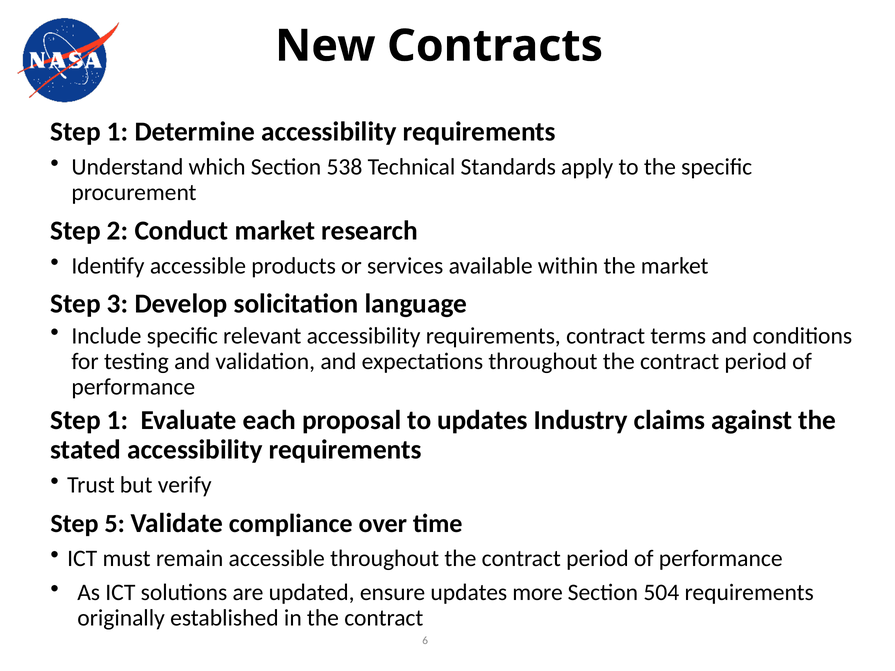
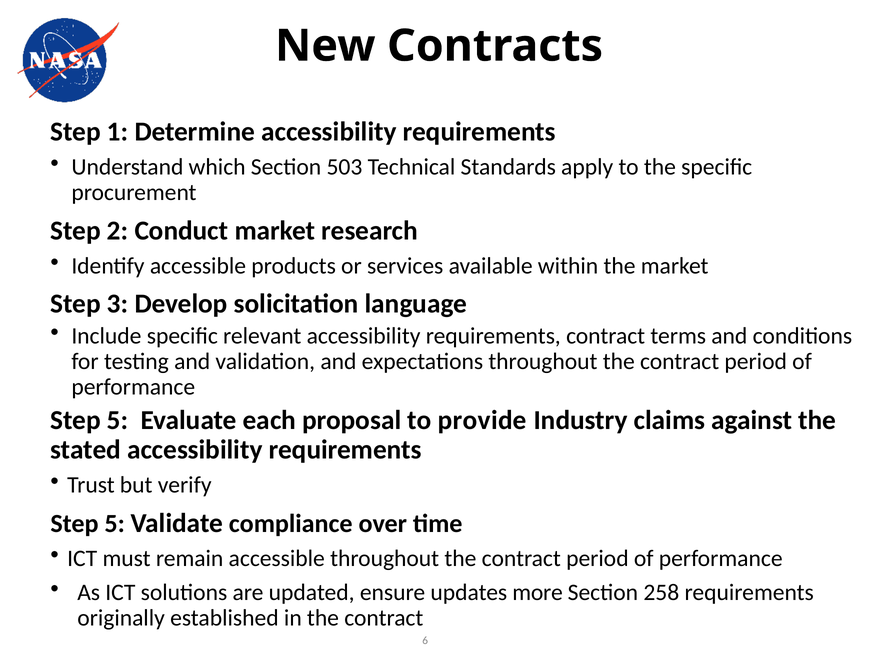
538: 538 -> 503
1 at (118, 420): 1 -> 5
to updates: updates -> provide
504: 504 -> 258
